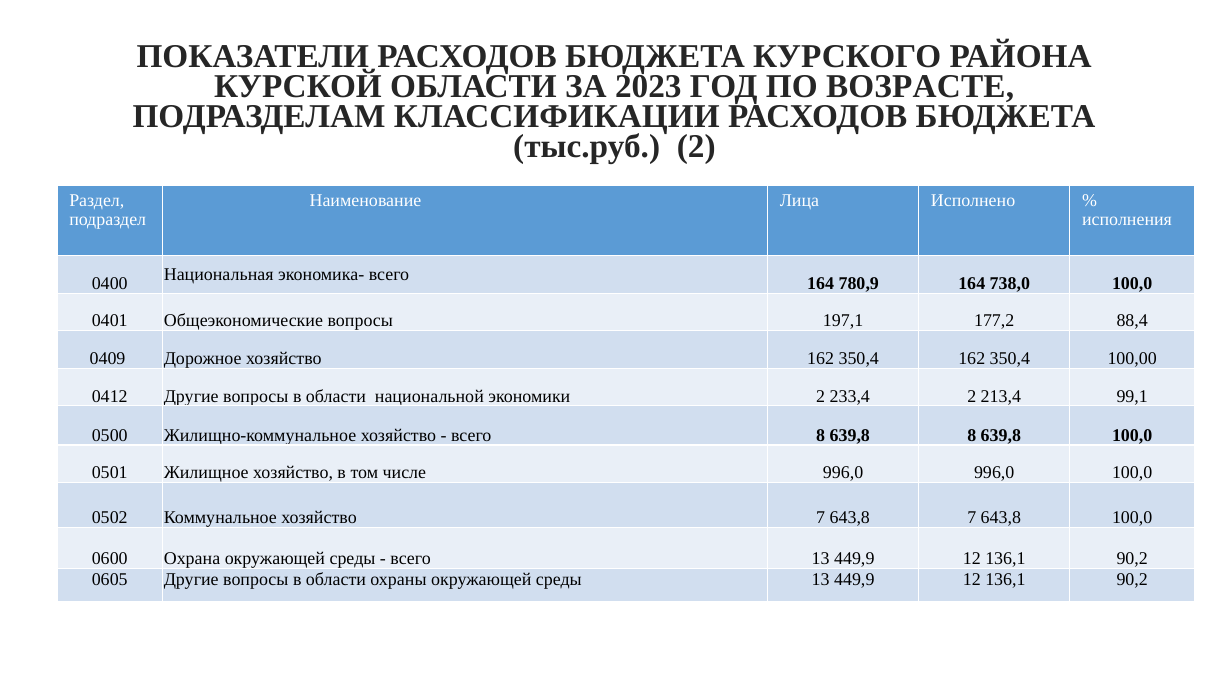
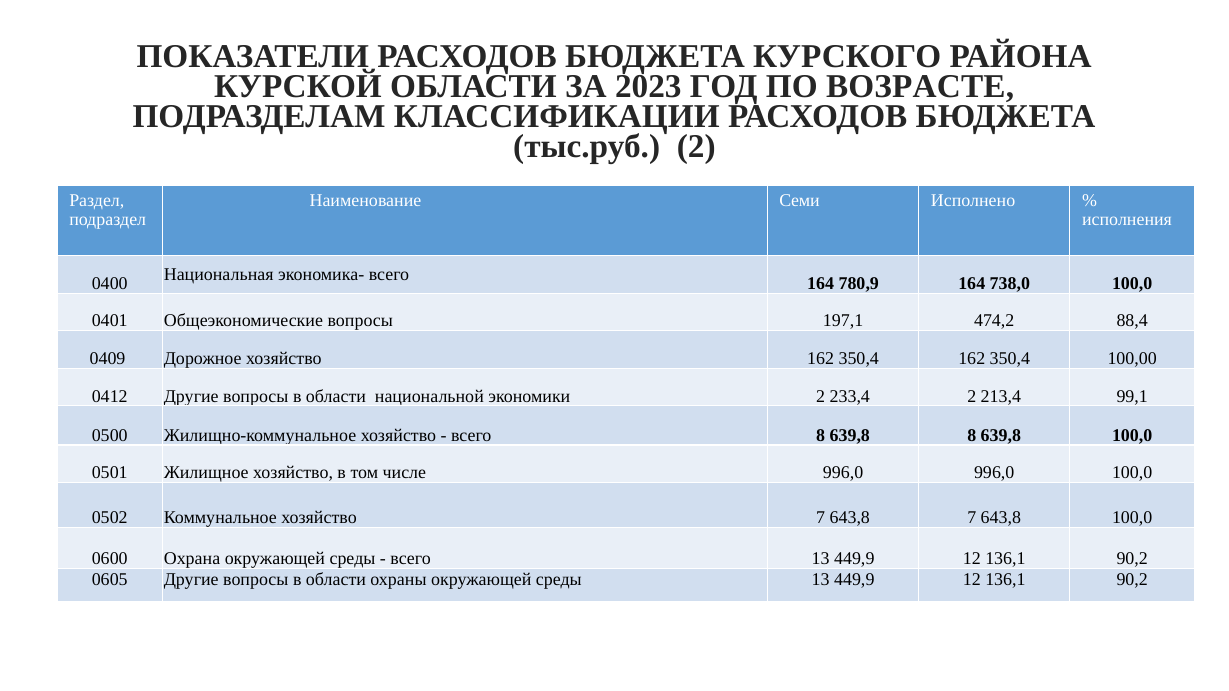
Лица: Лица -> Семи
177,2: 177,2 -> 474,2
